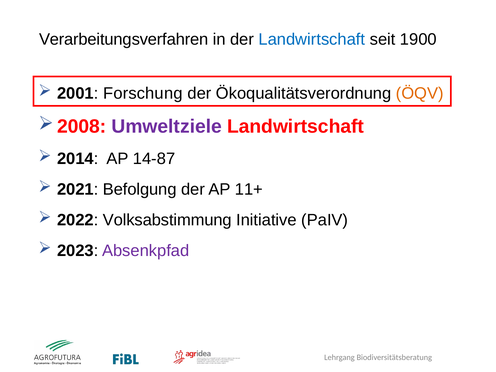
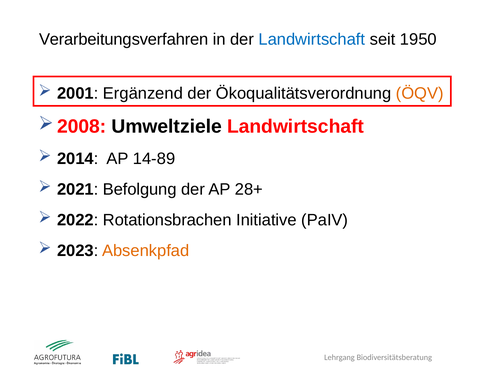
1900: 1900 -> 1950
Forschung: Forschung -> Ergänzend
Umweltziele colour: purple -> black
14-87: 14-87 -> 14-89
11+: 11+ -> 28+
Volksabstimmung: Volksabstimmung -> Rotationsbrachen
Absenkpfad colour: purple -> orange
